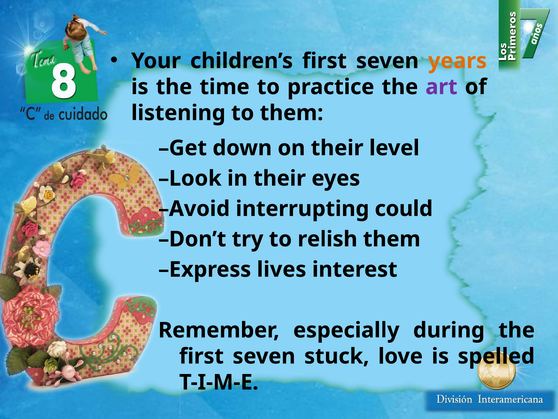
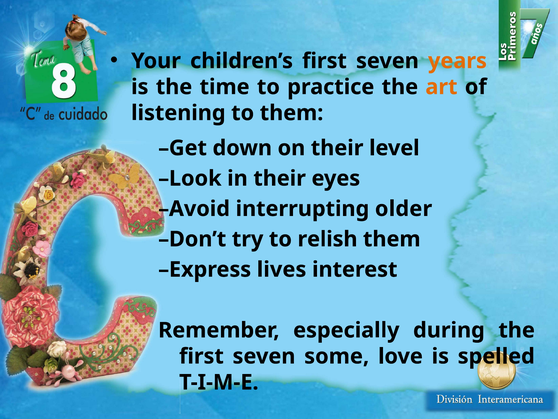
art colour: purple -> orange
could: could -> older
stuck: stuck -> some
